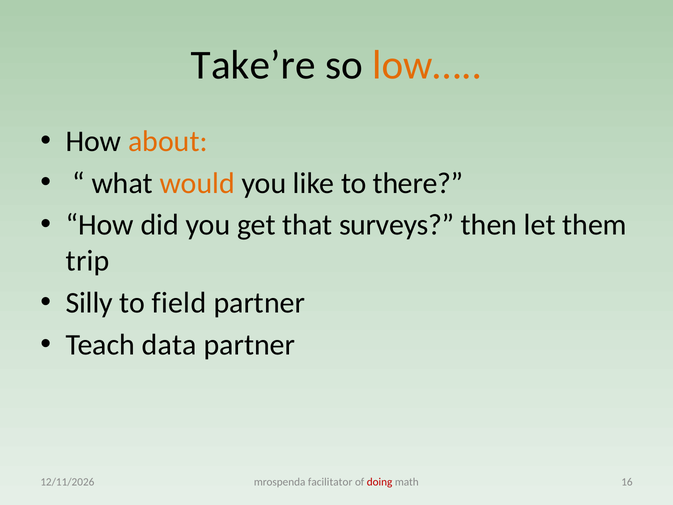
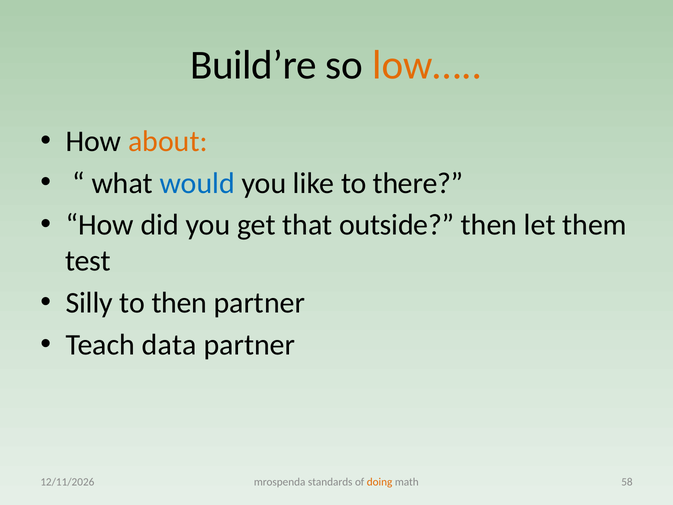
Take’re: Take’re -> Build’re
would colour: orange -> blue
surveys: surveys -> outside
trip: trip -> test
to field: field -> then
16: 16 -> 58
facilitator: facilitator -> standards
doing colour: red -> orange
